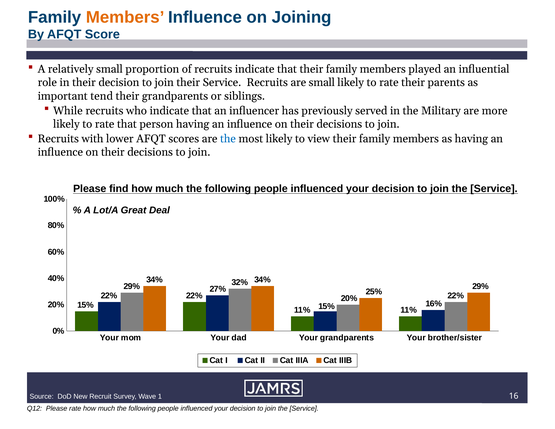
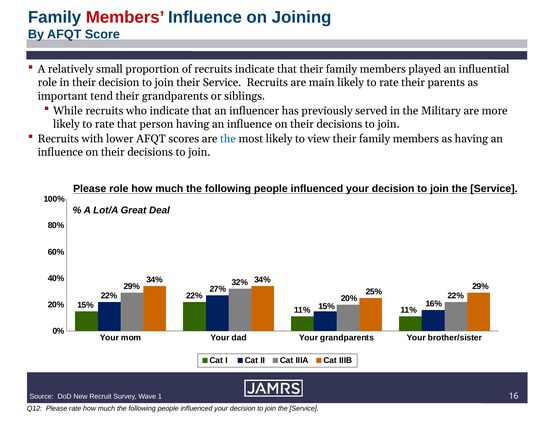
Members at (125, 17) colour: orange -> red
are small: small -> main
Please find: find -> role
